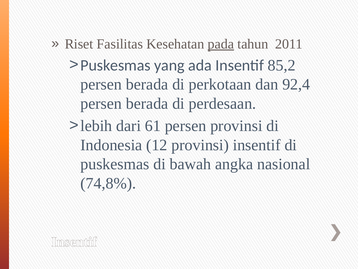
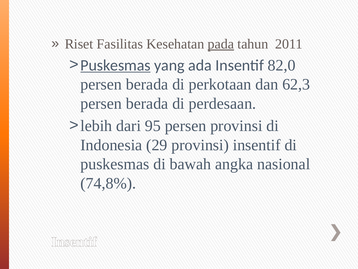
Puskesmas at (116, 65) underline: none -> present
85,2: 85,2 -> 82,0
92,4: 92,4 -> 62,3
61: 61 -> 95
12: 12 -> 29
